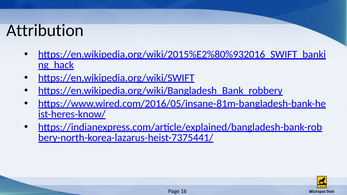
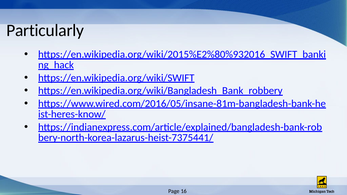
Attribution: Attribution -> Particularly
